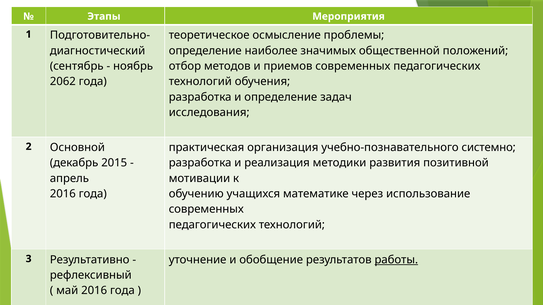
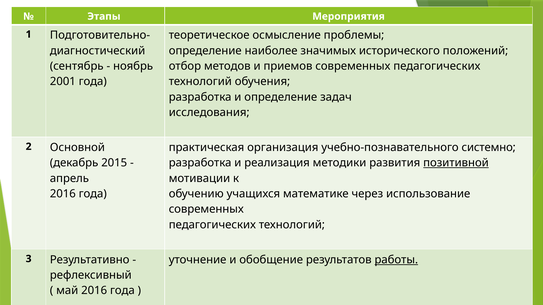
общественной: общественной -> исторического
2062: 2062 -> 2001
позитивной underline: none -> present
